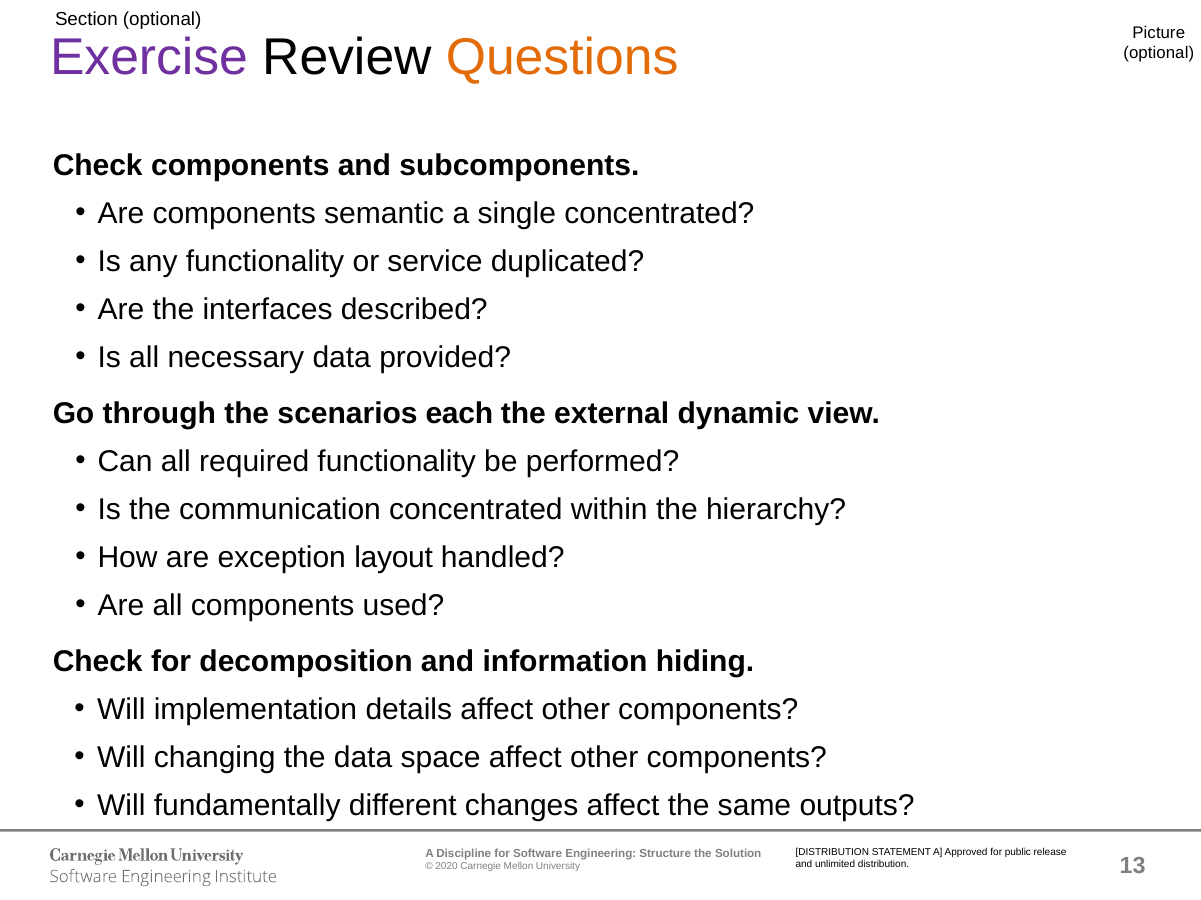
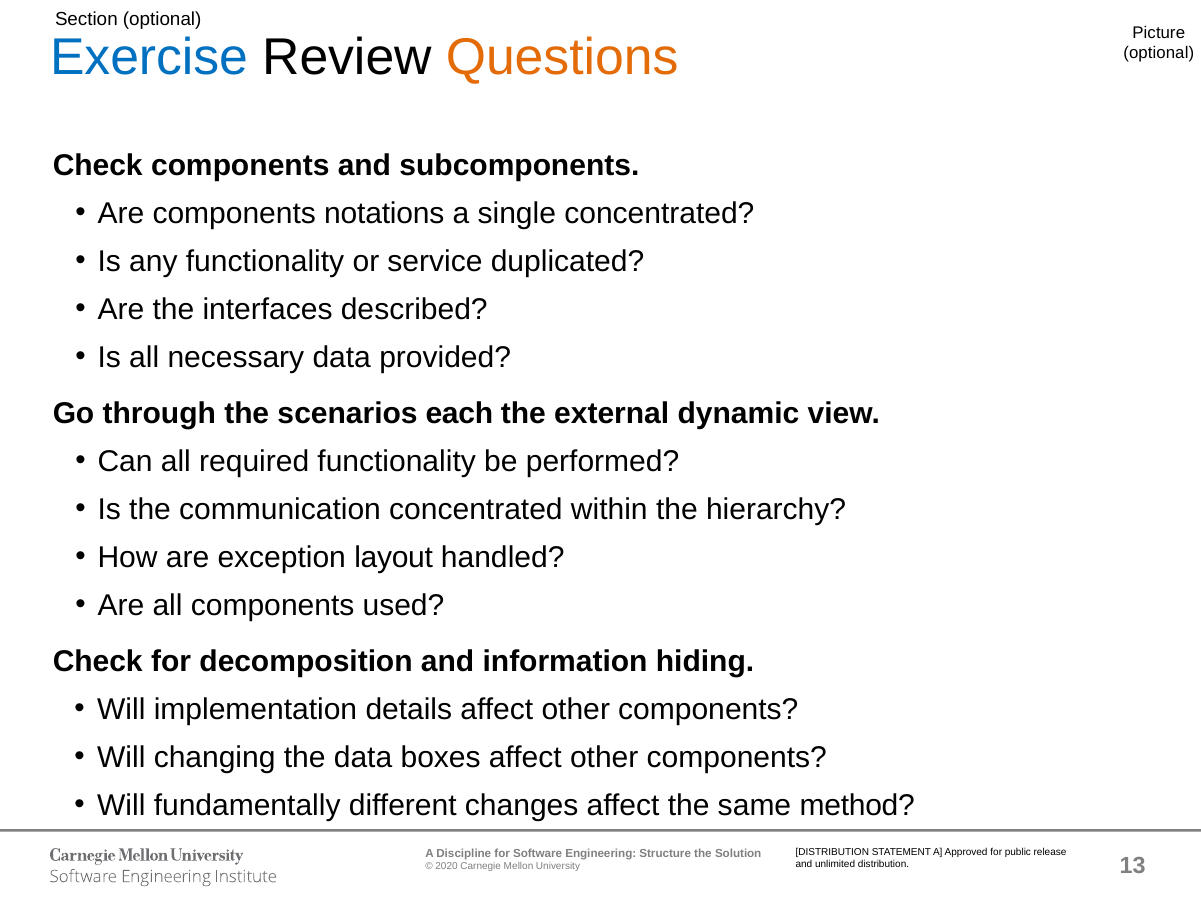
Exercise colour: purple -> blue
semantic: semantic -> notations
space: space -> boxes
outputs: outputs -> method
